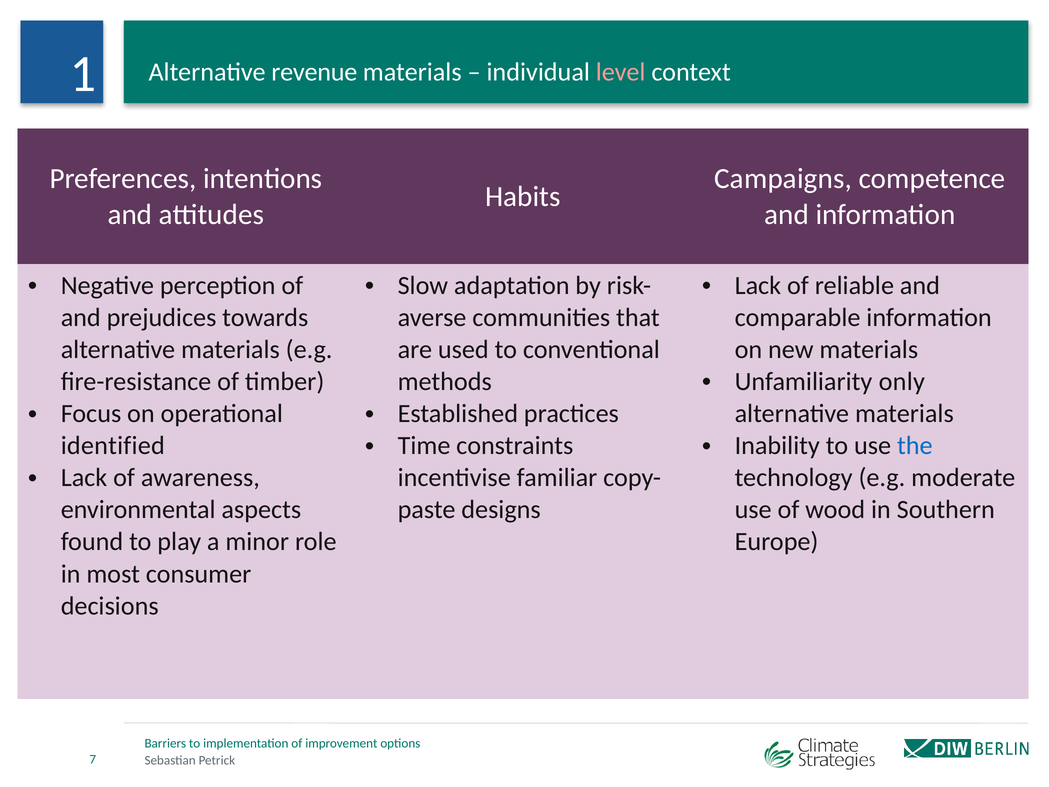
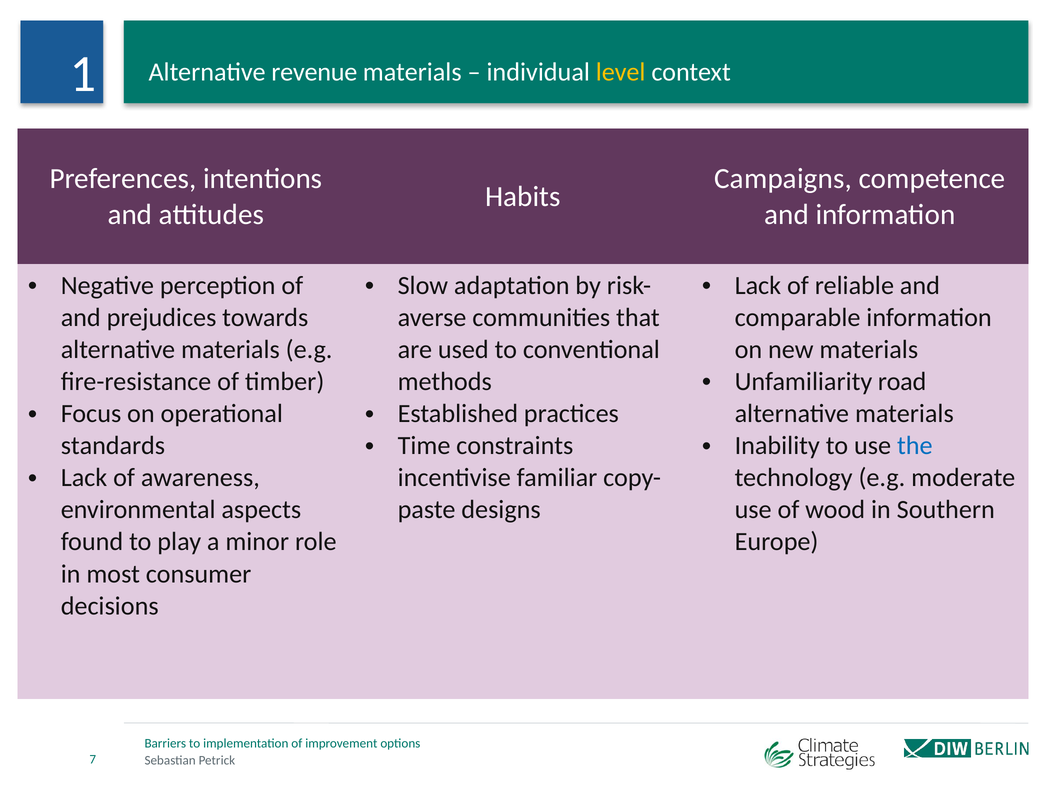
level colour: pink -> yellow
only: only -> road
identified: identified -> standards
